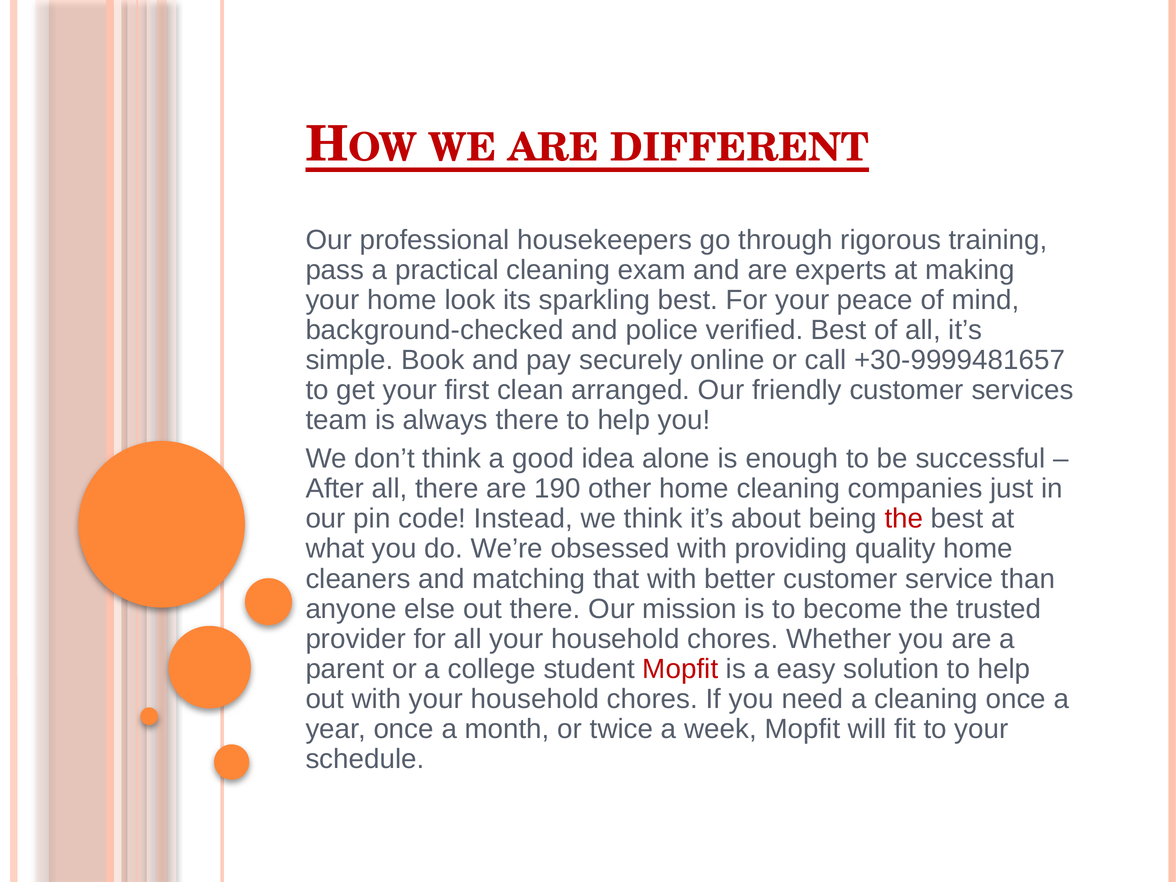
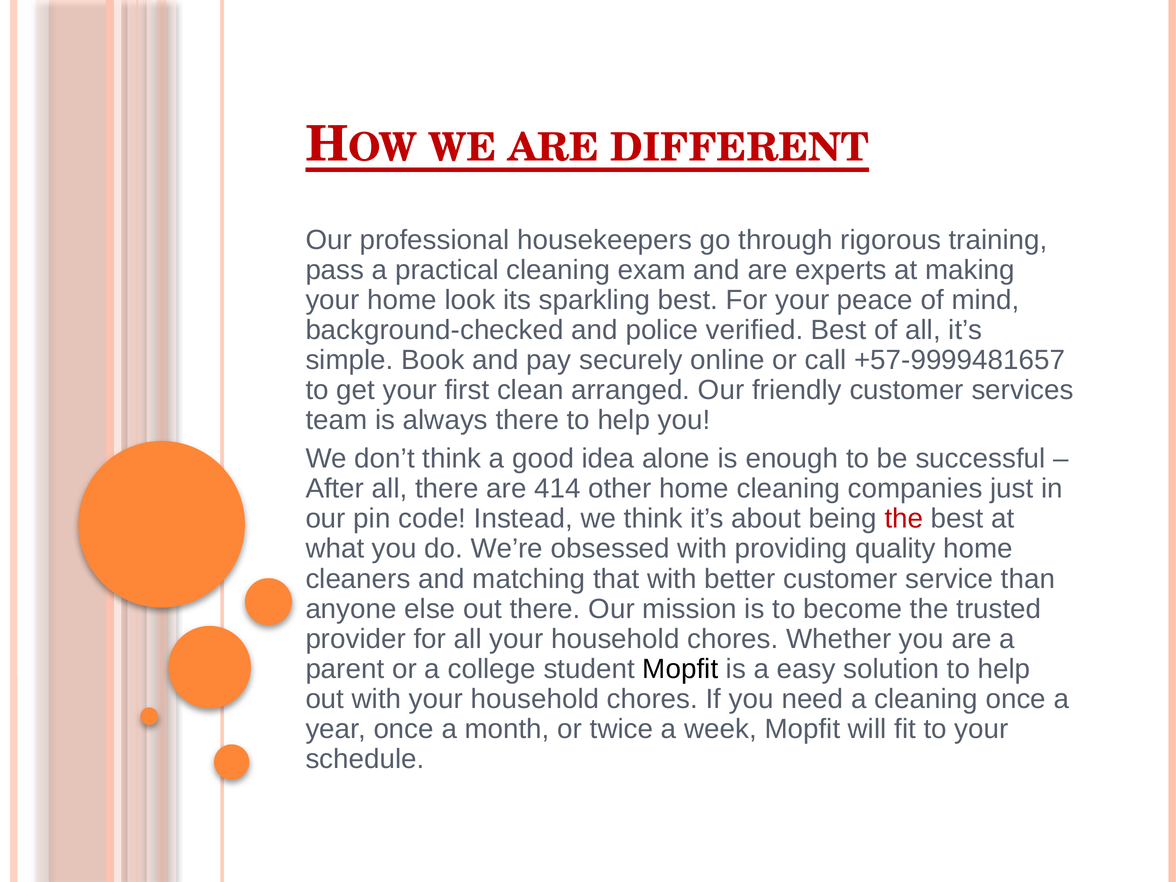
+30-9999481657: +30-9999481657 -> +57-9999481657
190: 190 -> 414
Mopfit at (680, 669) colour: red -> black
